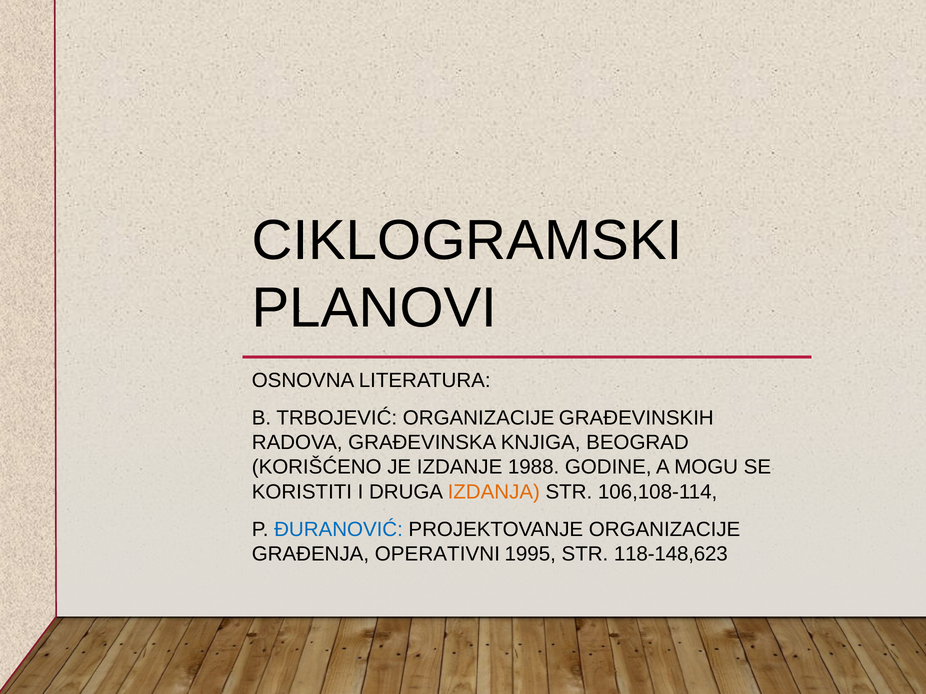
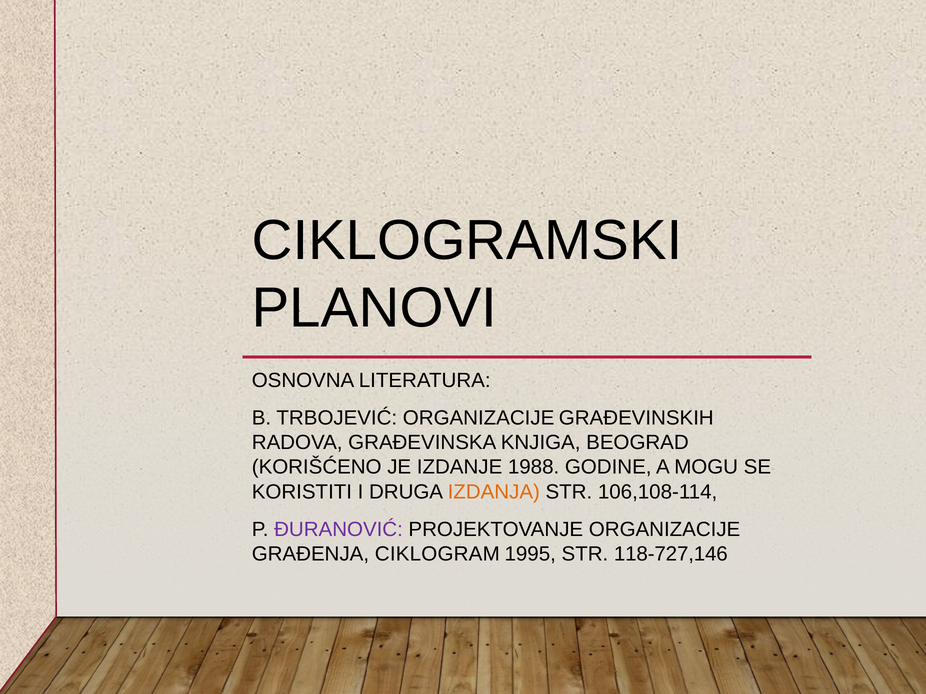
ĐURANOVIĆ colour: blue -> purple
OPERATIVNI: OPERATIVNI -> CIKLOGRAM
118-148,623: 118-148,623 -> 118-727,146
